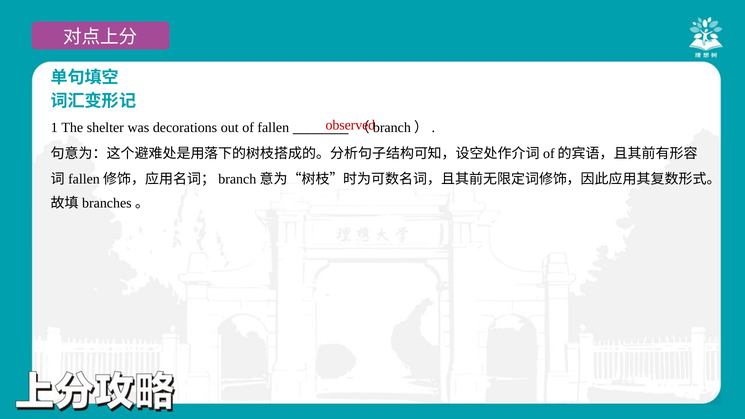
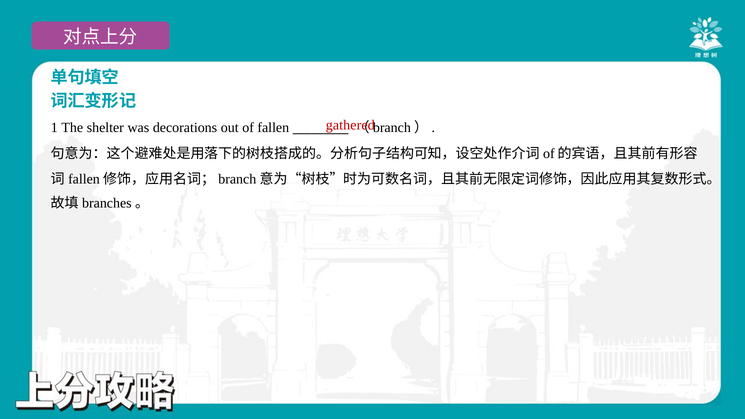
observed: observed -> gathered
